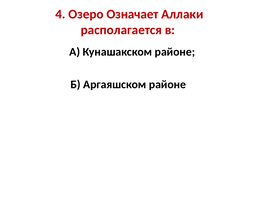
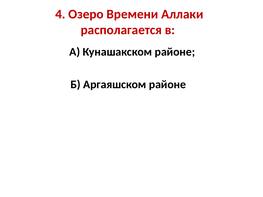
Означает: Означает -> Времени
